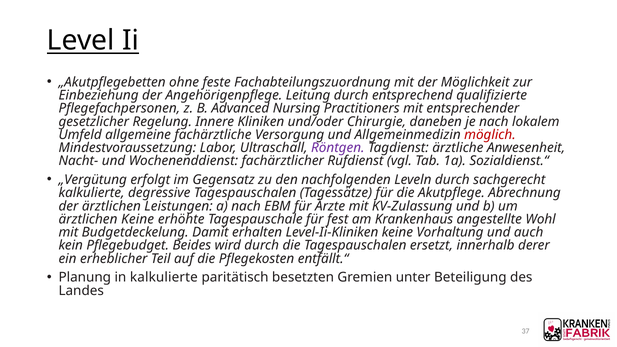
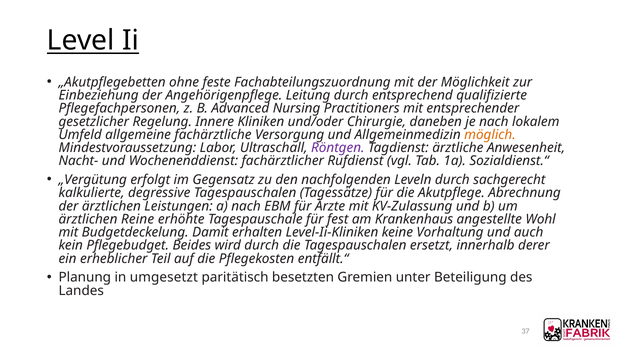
möglich colour: red -> orange
ärztlichen Keine: Keine -> Reine
in kalkulierte: kalkulierte -> umgesetzt
